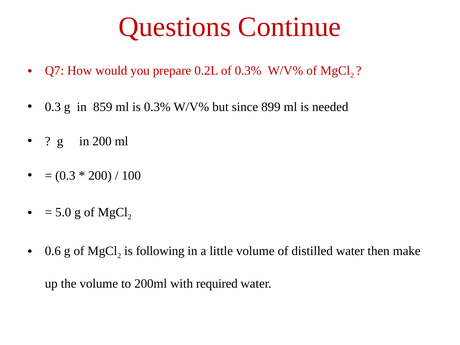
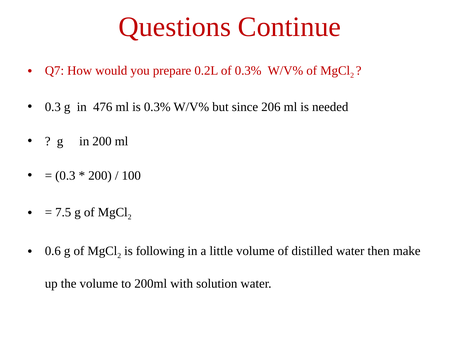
859: 859 -> 476
899: 899 -> 206
5.0: 5.0 -> 7.5
required: required -> solution
